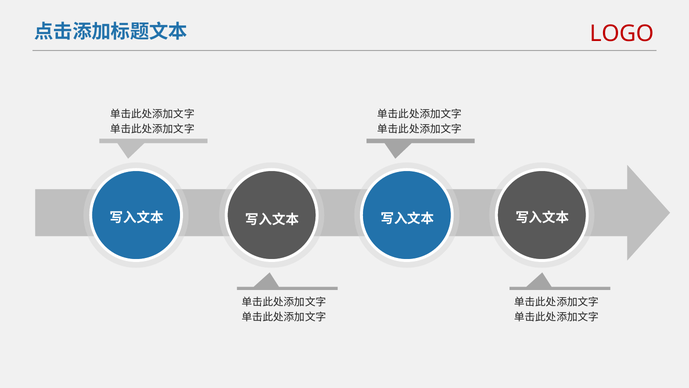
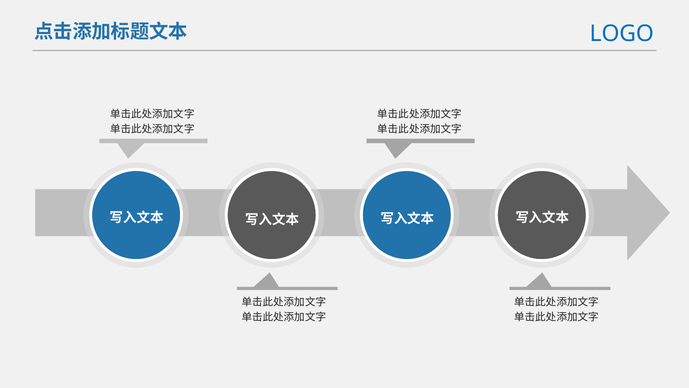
LOGO colour: red -> blue
